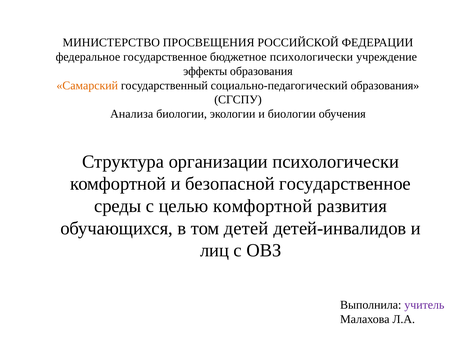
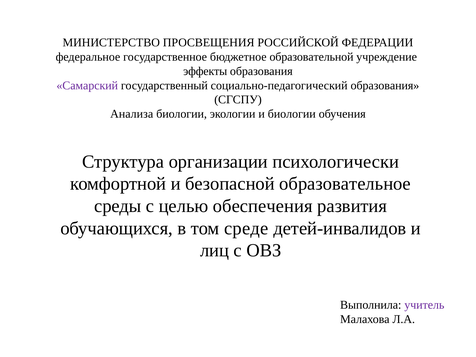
бюджетное психологически: психологически -> образовательной
Самарский colour: orange -> purple
безопасной государственное: государственное -> образовательное
целью комфортной: комфортной -> обеспечения
детей: детей -> среде
